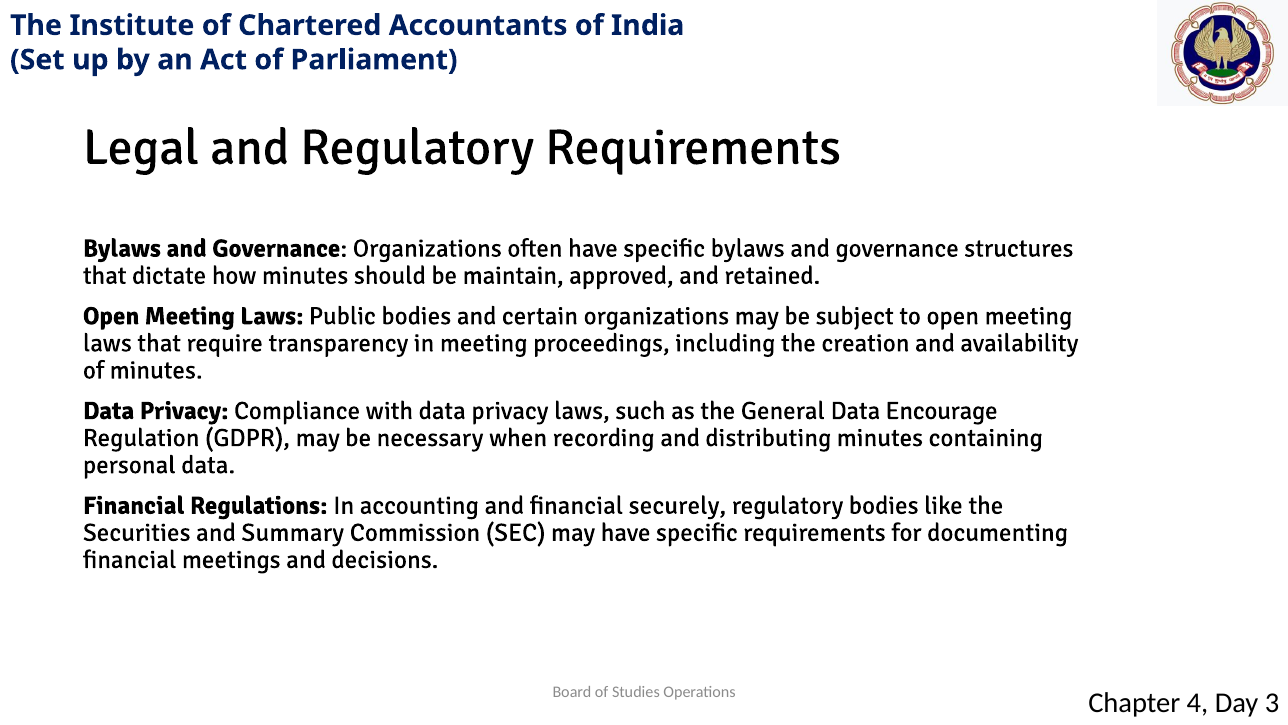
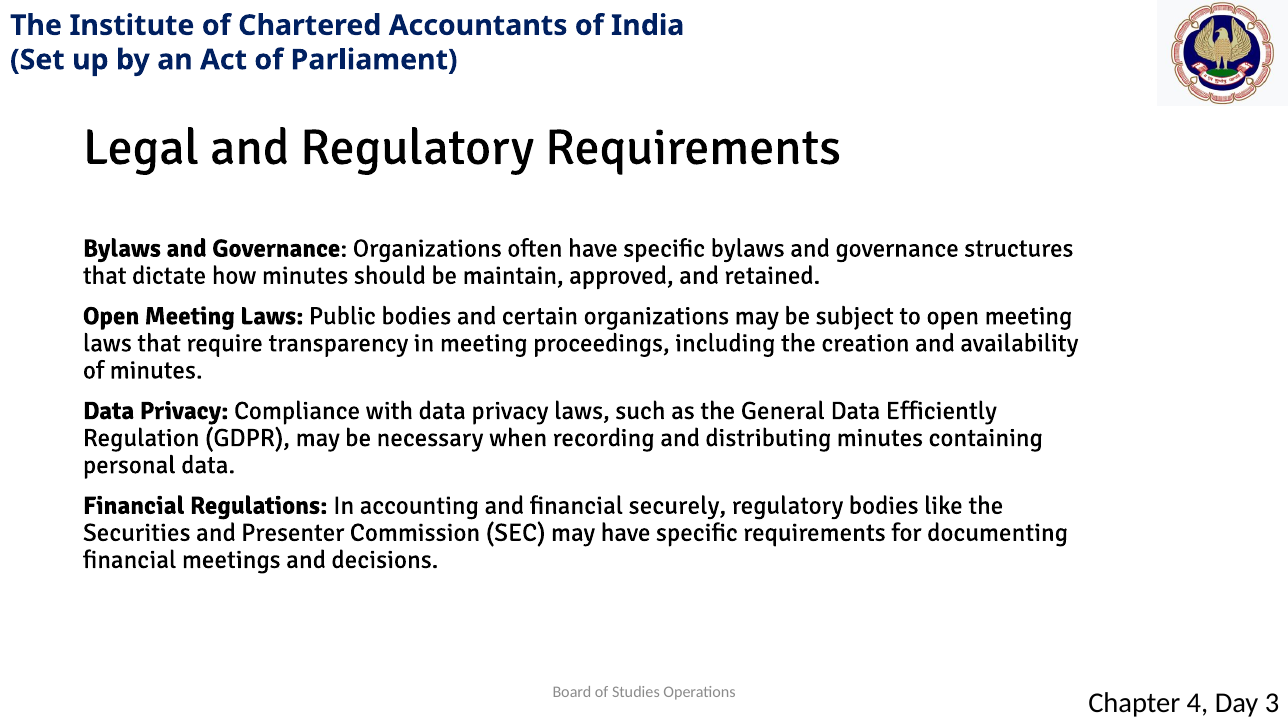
Encourage: Encourage -> Efficiently
Summary: Summary -> Presenter
